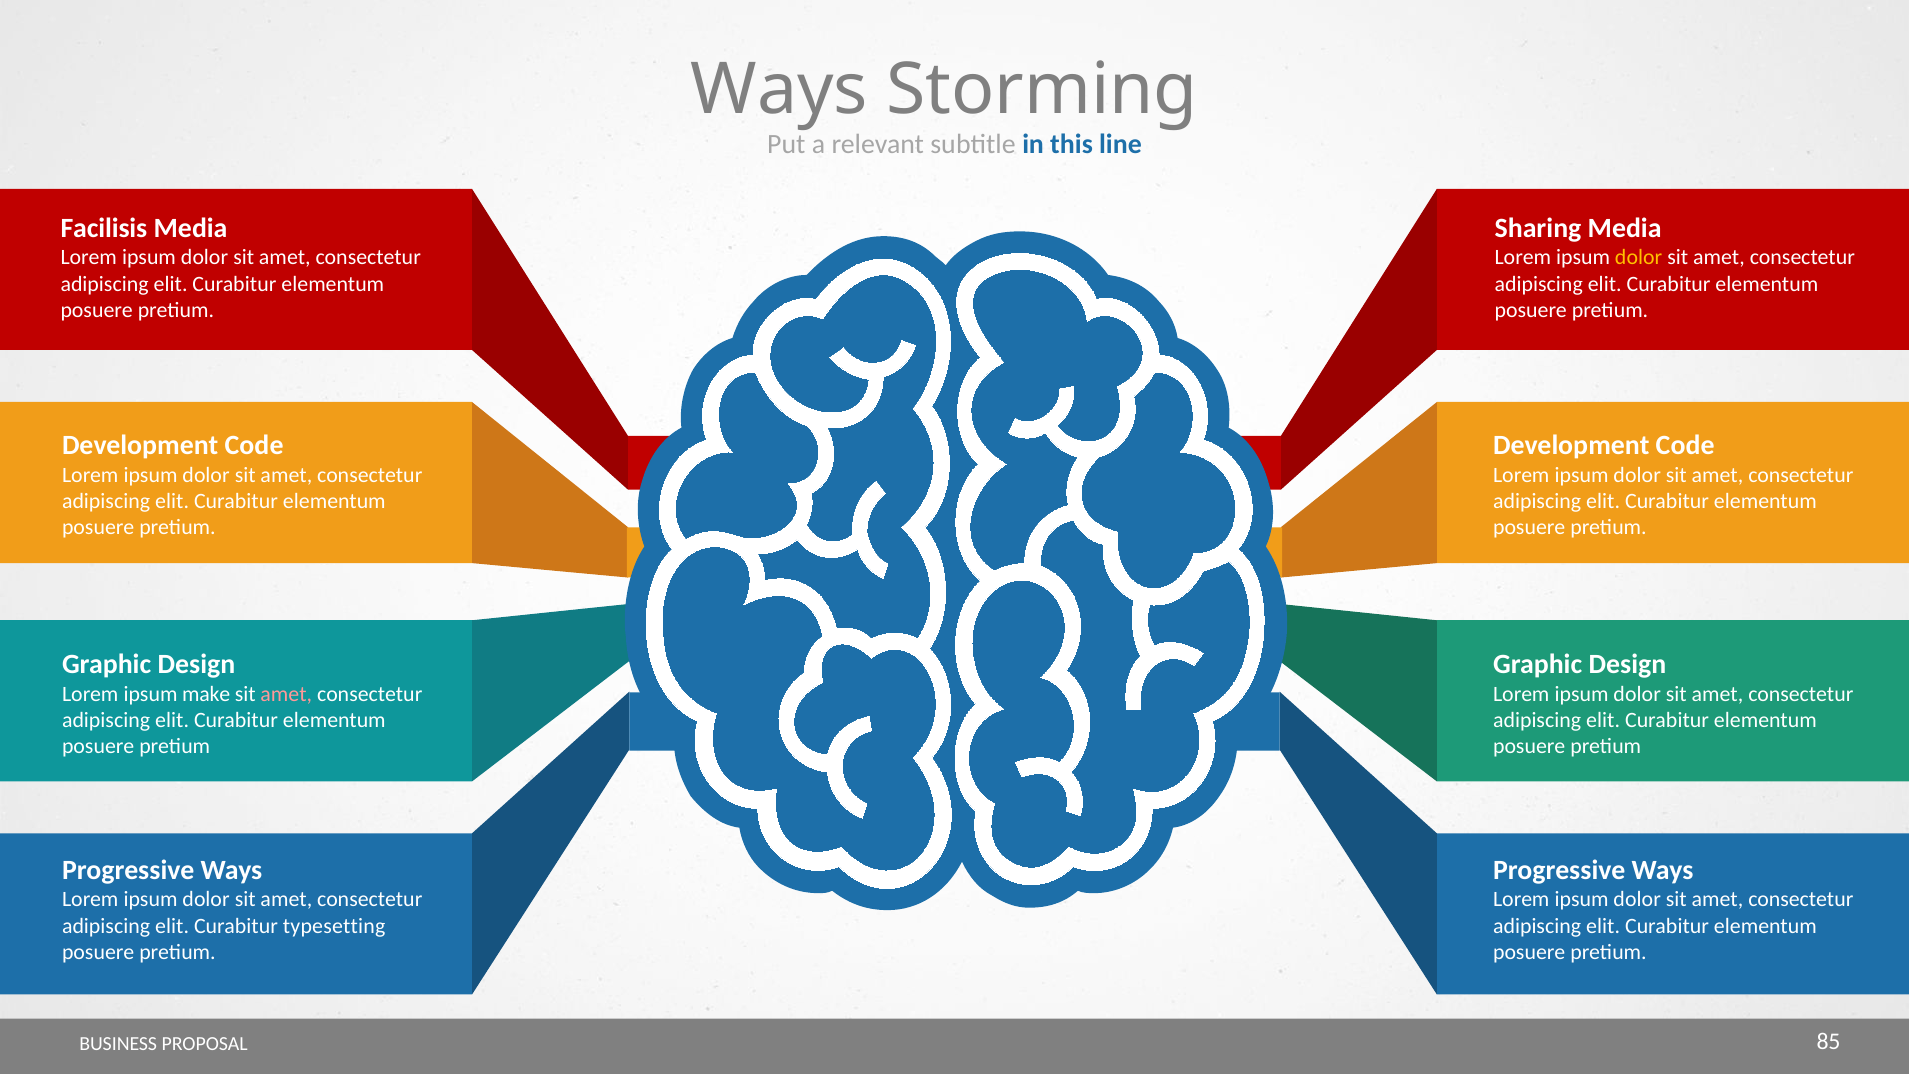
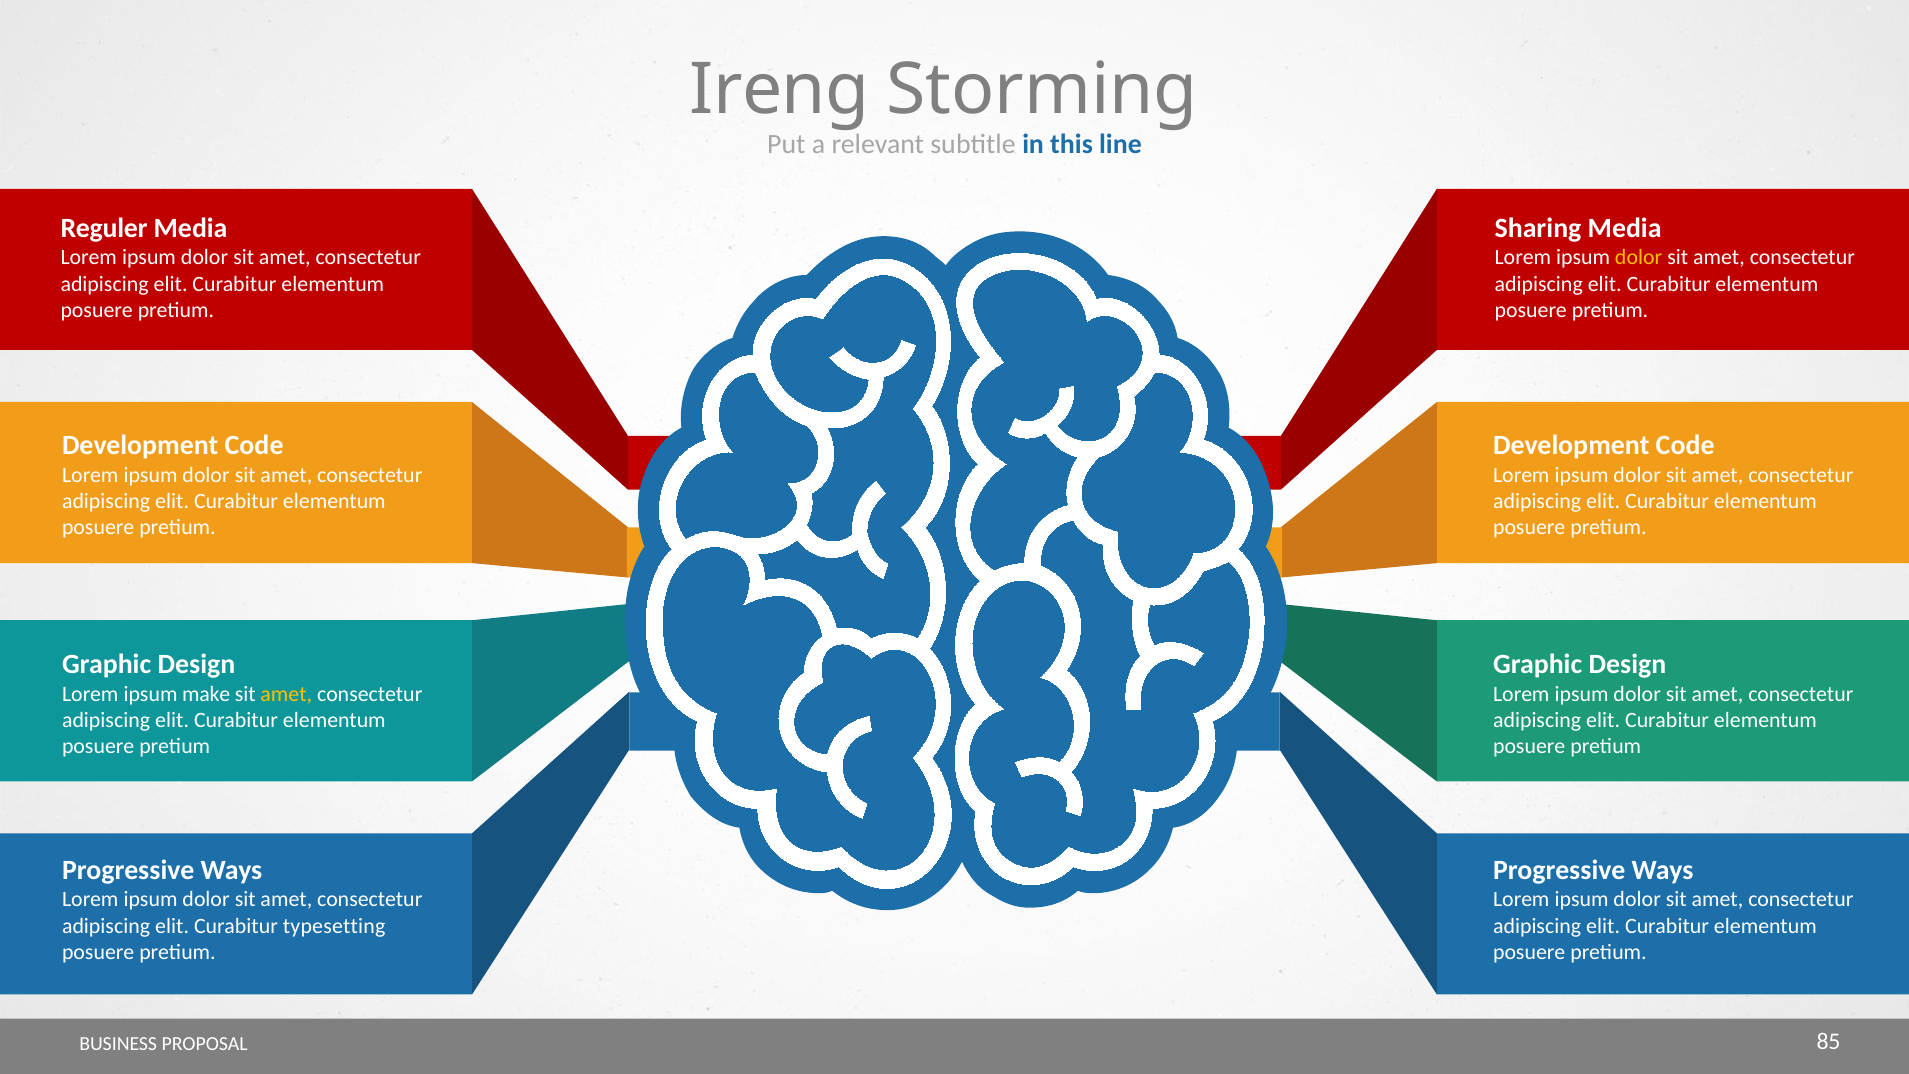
Ways at (779, 90): Ways -> Ireng
Facilisis: Facilisis -> Reguler
amet at (286, 694) colour: pink -> yellow
